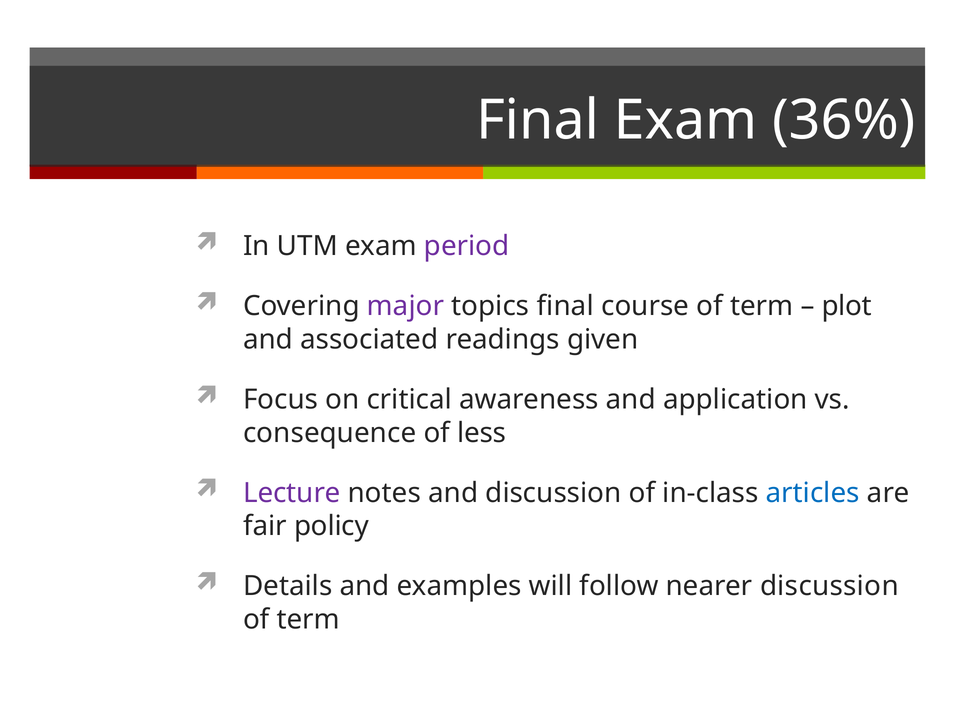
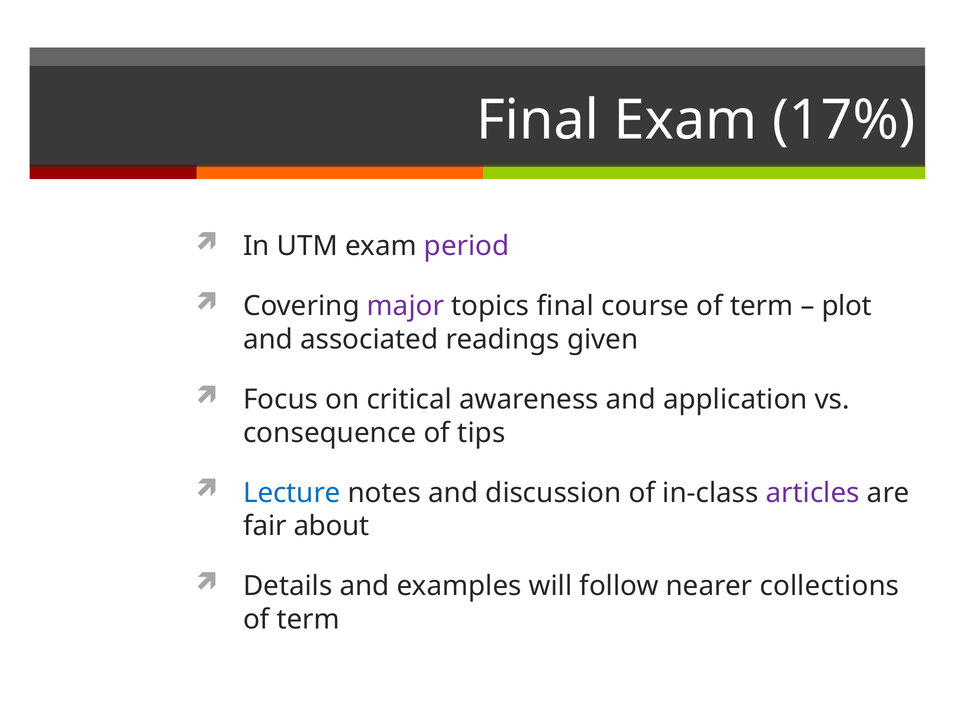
36%: 36% -> 17%
less: less -> tips
Lecture colour: purple -> blue
articles colour: blue -> purple
policy: policy -> about
nearer discussion: discussion -> collections
